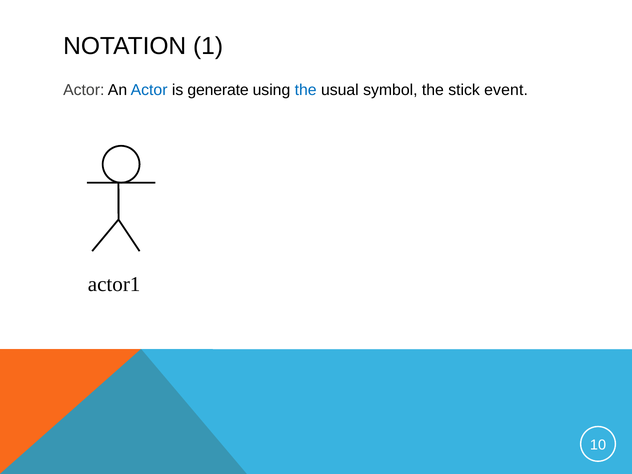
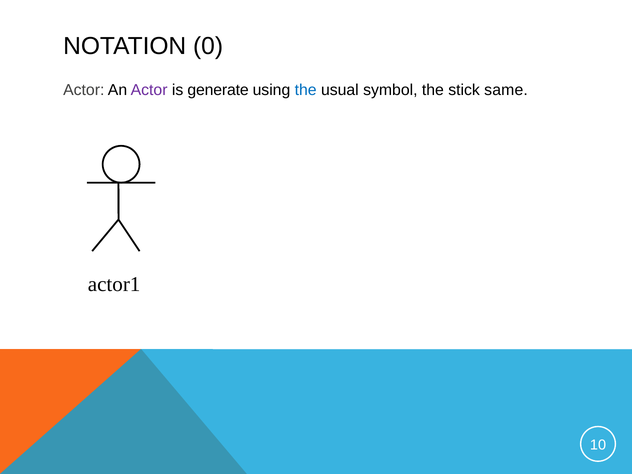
1: 1 -> 0
Actor at (149, 90) colour: blue -> purple
event: event -> same
